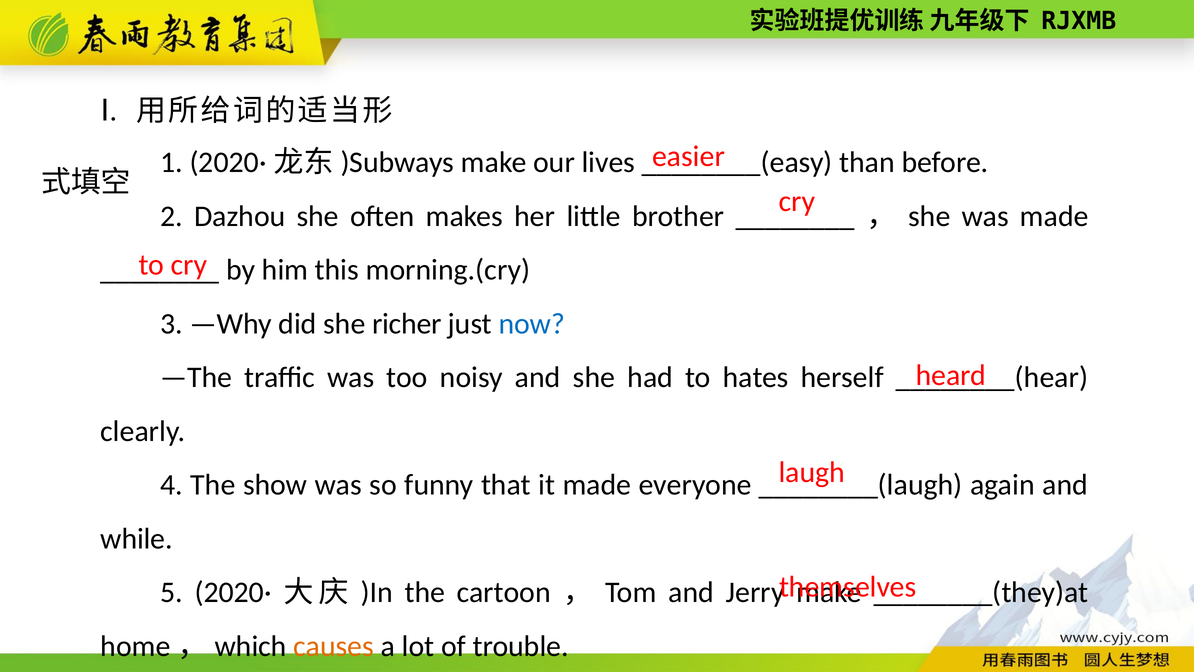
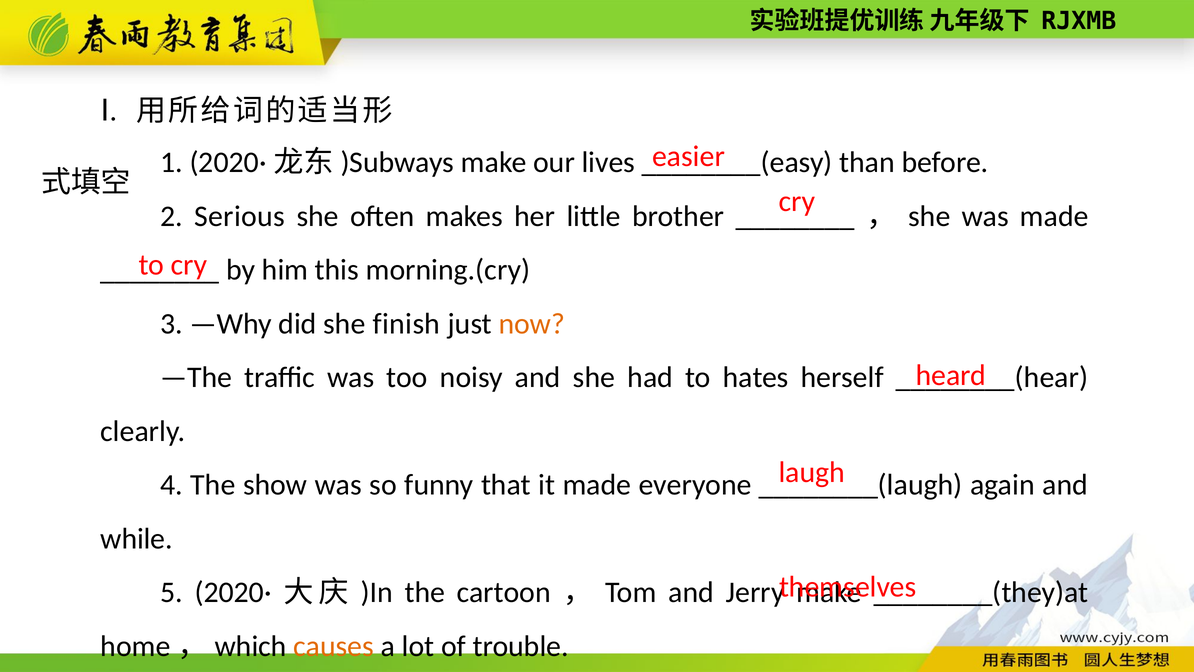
Dazhou: Dazhou -> Serious
richer: richer -> finish
now colour: blue -> orange
